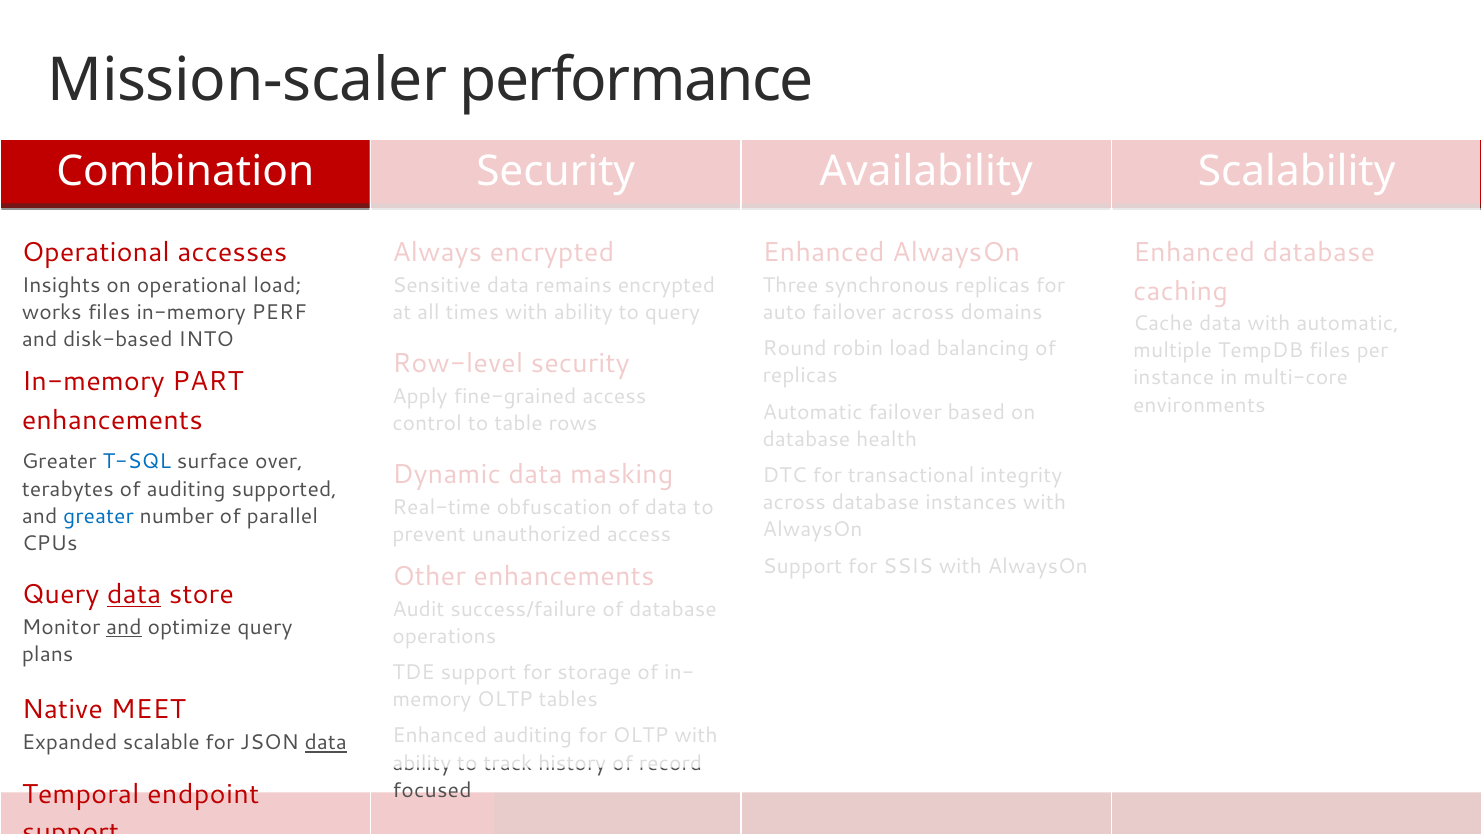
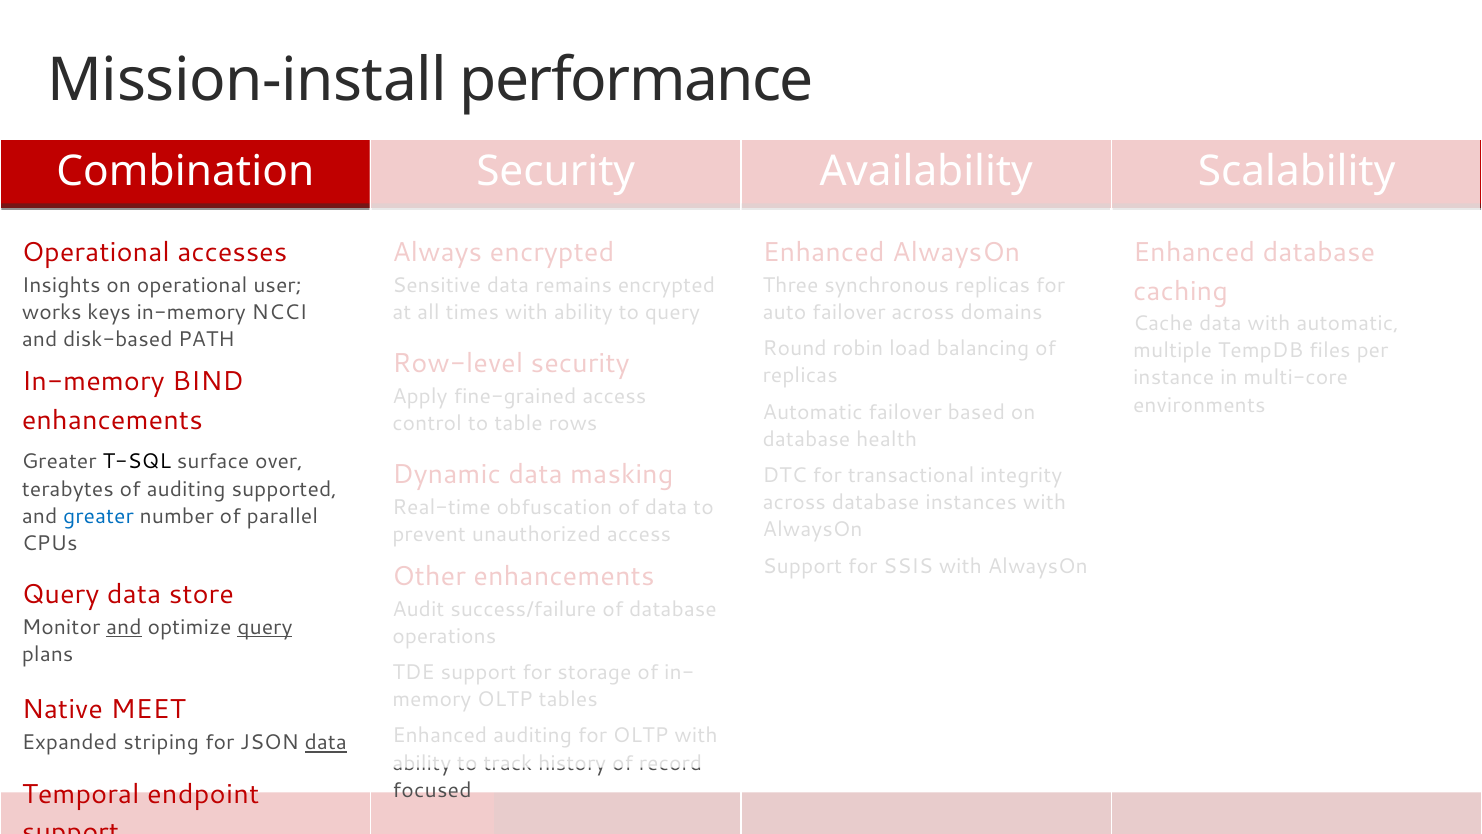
Mission-scaler: Mission-scaler -> Mission-install
operational load: load -> user
works files: files -> keys
PERF: PERF -> NCCI
INTO: INTO -> PATH
PART: PART -> BIND
T-SQL colour: blue -> black
data at (134, 594) underline: present -> none
query at (265, 627) underline: none -> present
scalable: scalable -> striping
